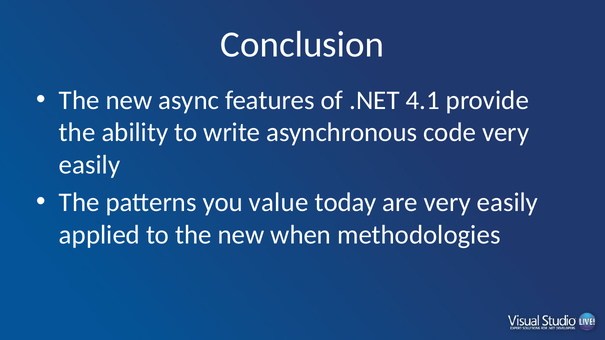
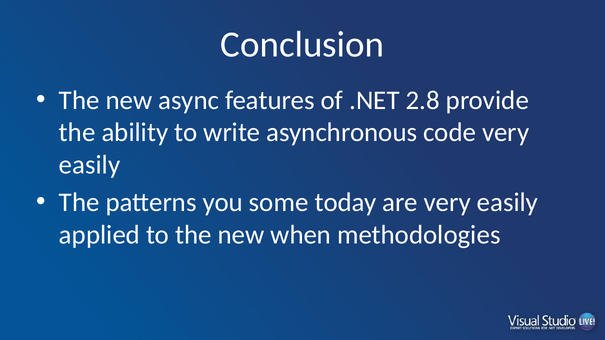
4.1: 4.1 -> 2.8
value: value -> some
